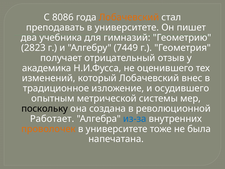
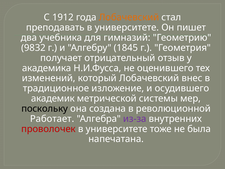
8086: 8086 -> 1912
2823: 2823 -> 9832
7449: 7449 -> 1845
опытным: опытным -> академик
из-за colour: blue -> purple
проволочек colour: orange -> red
